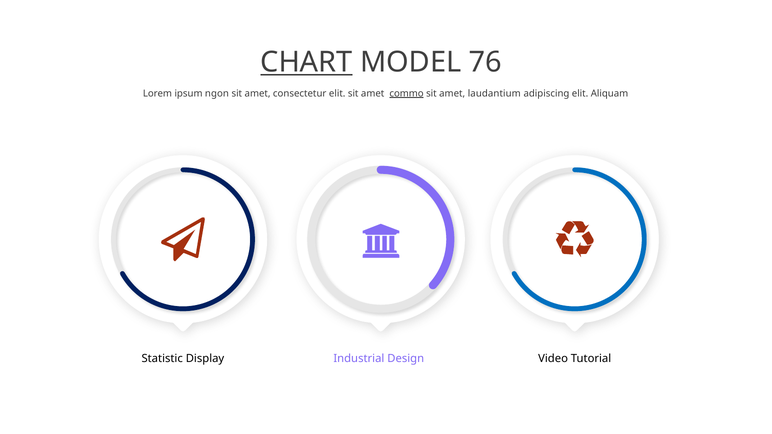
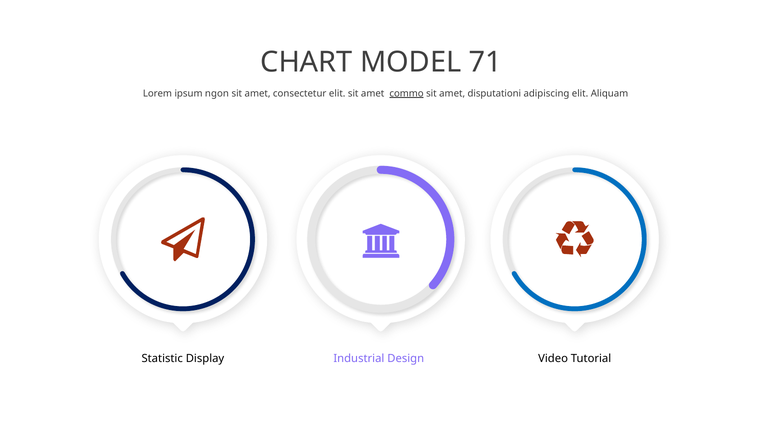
CHART underline: present -> none
76: 76 -> 71
laudantium: laudantium -> disputationi
